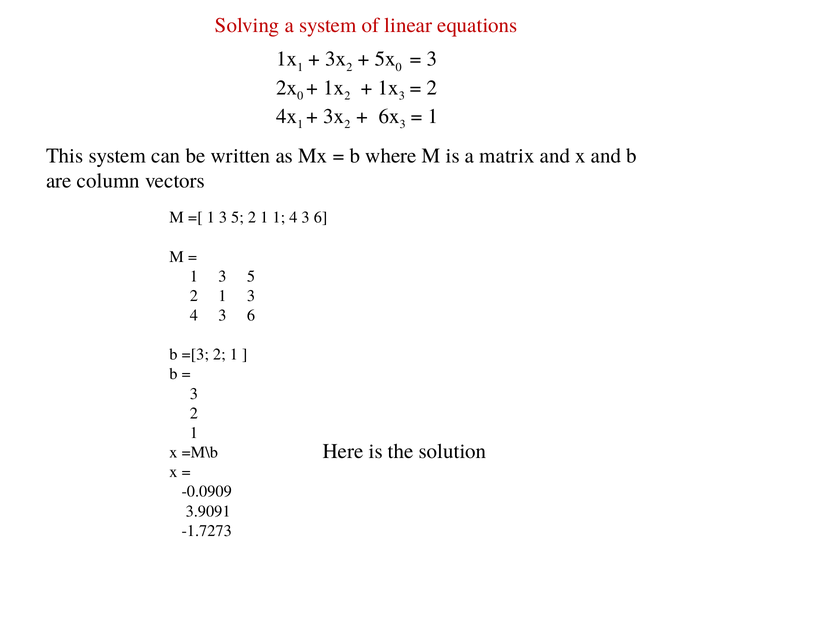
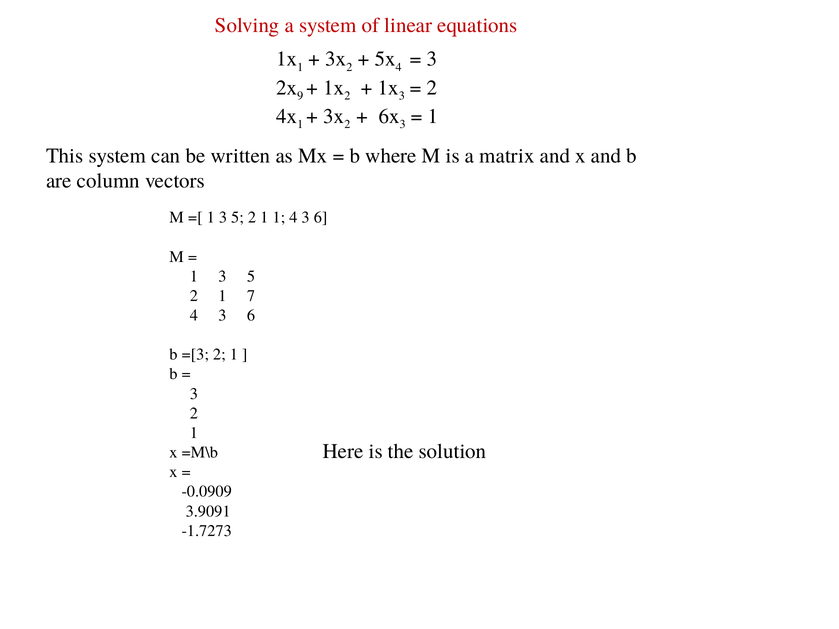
0 at (399, 67): 0 -> 4
0 at (300, 96): 0 -> 9
2 1 3: 3 -> 7
